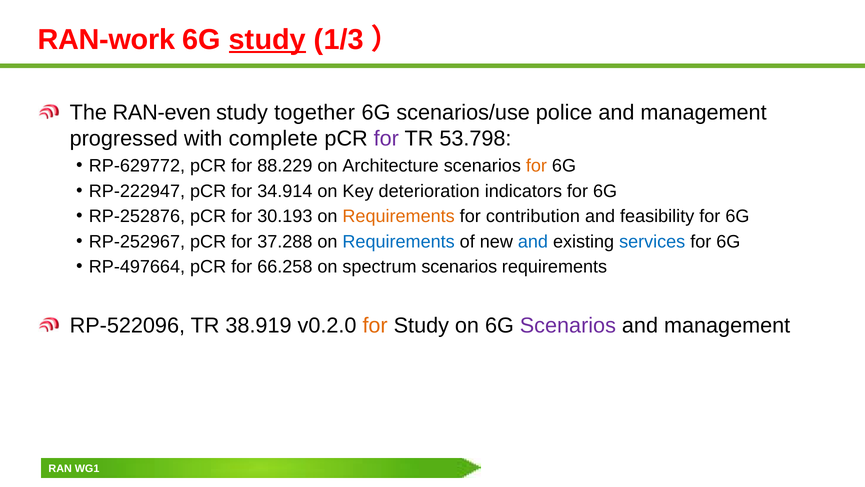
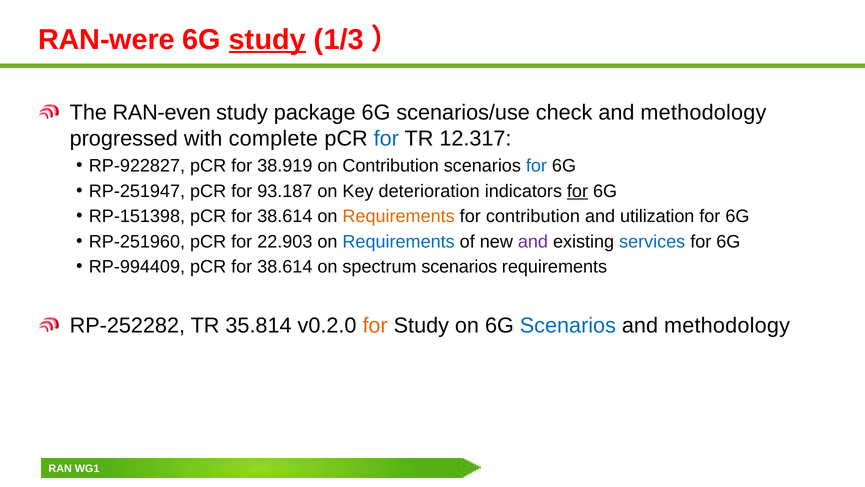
RAN-work: RAN-work -> RAN-were
together: together -> package
police: police -> check
management at (704, 113): management -> methodology
for at (386, 139) colour: purple -> blue
53.798: 53.798 -> 12.317
RP-629772: RP-629772 -> RP-922827
88.229: 88.229 -> 38.919
on Architecture: Architecture -> Contribution
for at (536, 166) colour: orange -> blue
RP-222947: RP-222947 -> RP-251947
34.914: 34.914 -> 93.187
for at (578, 191) underline: none -> present
RP-252876: RP-252876 -> RP-151398
30.193 at (285, 216): 30.193 -> 38.614
feasibility: feasibility -> utilization
RP-252967: RP-252967 -> RP-251960
37.288: 37.288 -> 22.903
and at (533, 241) colour: blue -> purple
RP-497664: RP-497664 -> RP-994409
66.258 at (285, 267): 66.258 -> 38.614
RP-522096: RP-522096 -> RP-252282
38.919: 38.919 -> 35.814
Scenarios at (568, 325) colour: purple -> blue
management at (727, 325): management -> methodology
